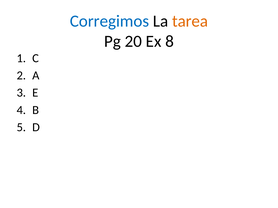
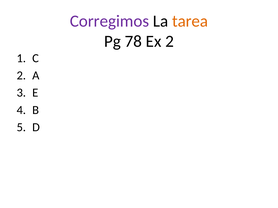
Corregimos colour: blue -> purple
20: 20 -> 78
Ex 8: 8 -> 2
